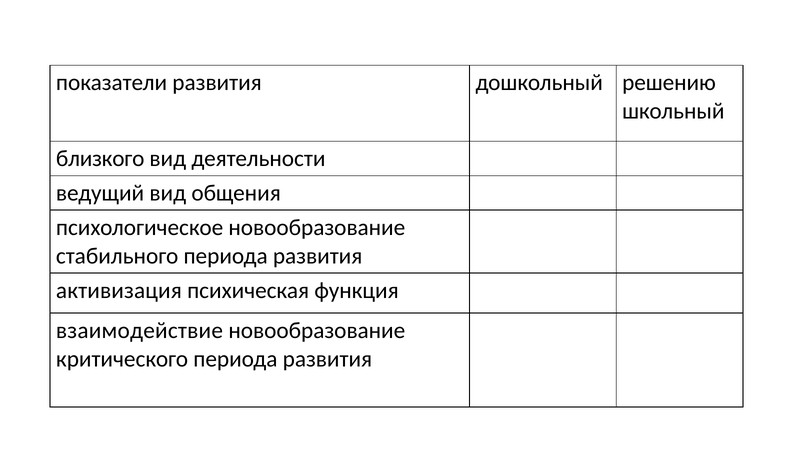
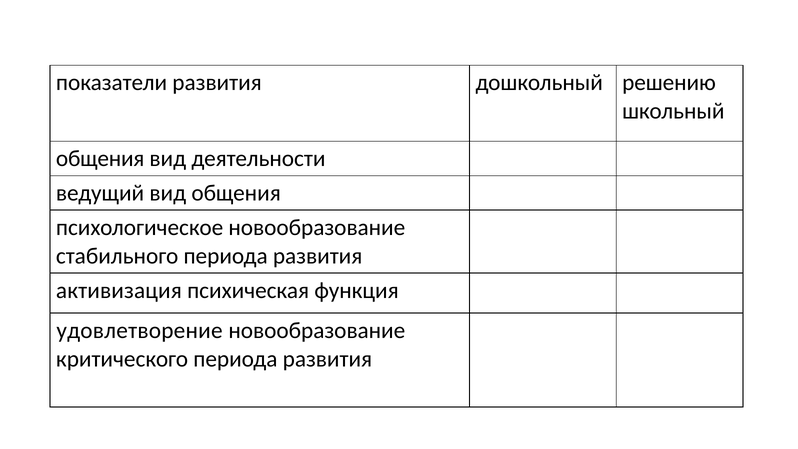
близкого at (100, 159): близкого -> общения
взаимодействие: взаимодействие -> удовлетворение
